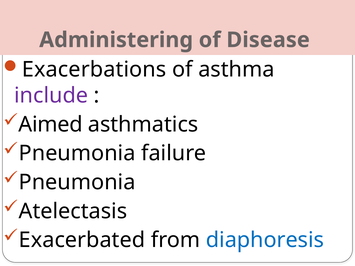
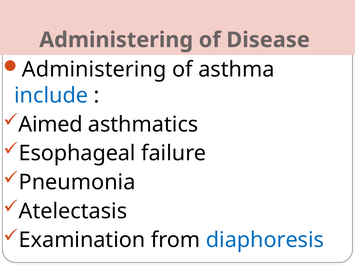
Exacerbations at (94, 70): Exacerbations -> Administering
include colour: purple -> blue
Pneumonia at (77, 153): Pneumonia -> Esophageal
Exacerbated: Exacerbated -> Examination
